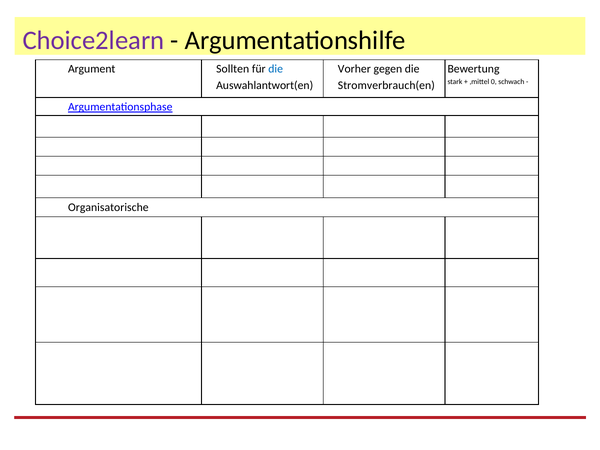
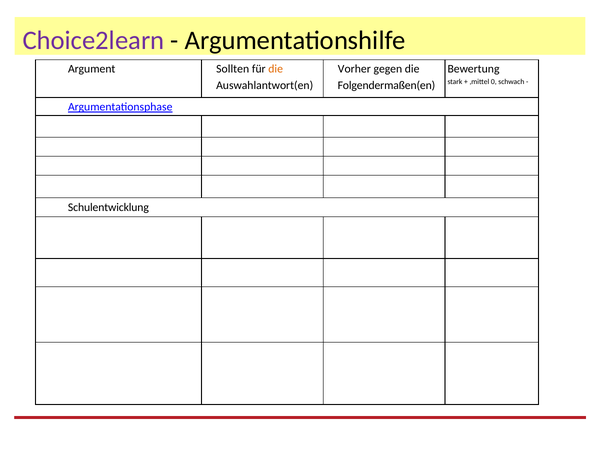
die at (276, 69) colour: blue -> orange
Stromverbrauch(en: Stromverbrauch(en -> Folgendermaßen(en
Organisatorische: Organisatorische -> Schulentwicklung
